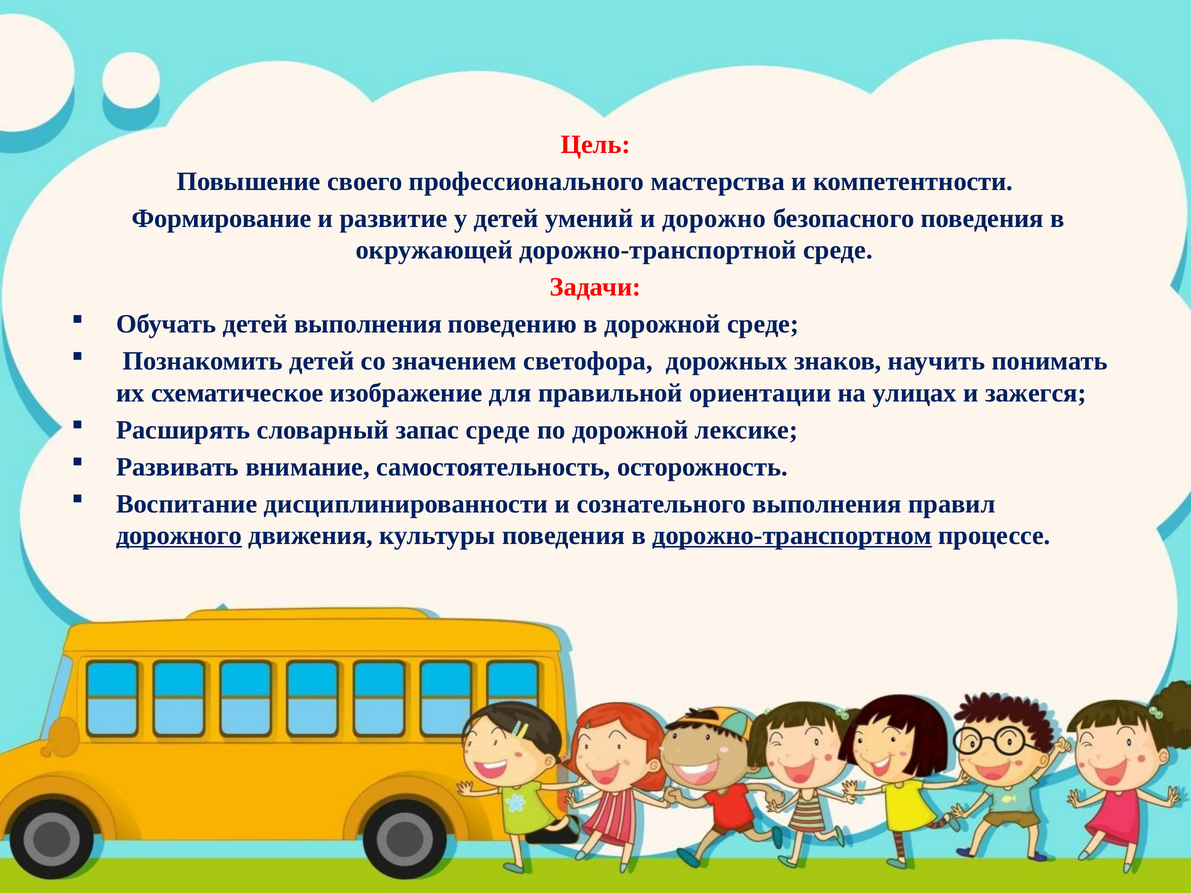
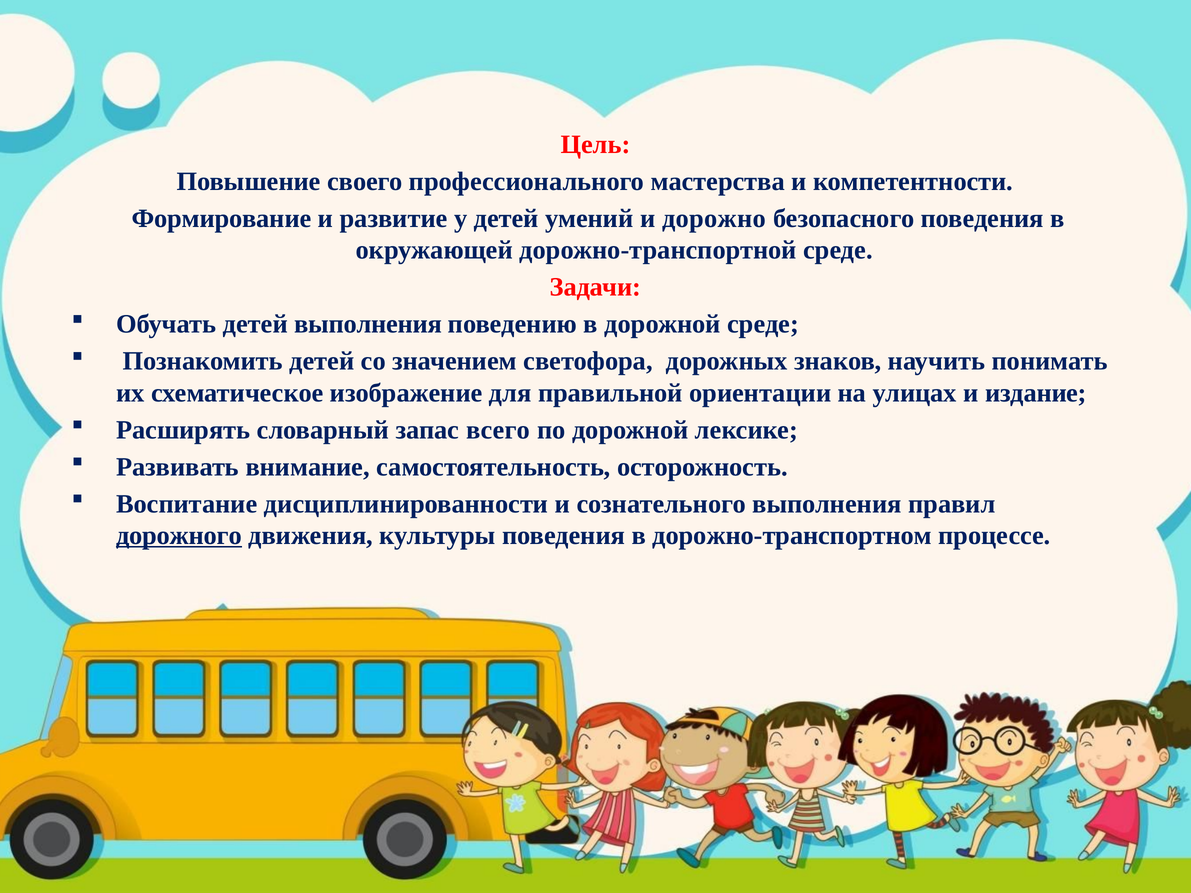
зажегся: зажегся -> издание
запас среде: среде -> всего
дорожно-транспортном underline: present -> none
